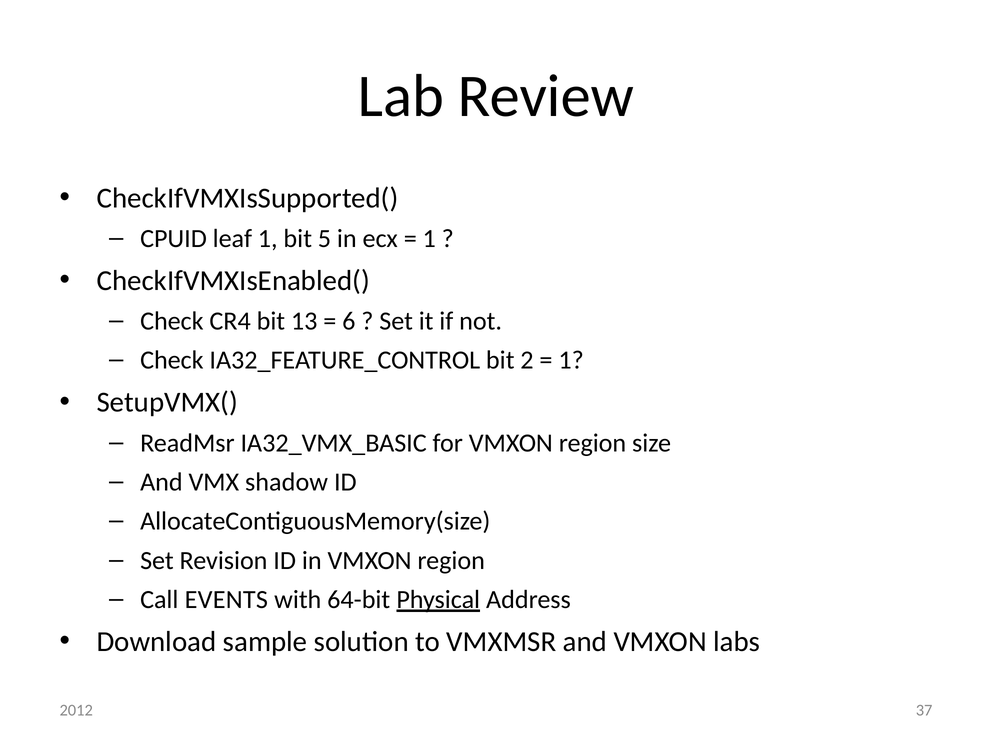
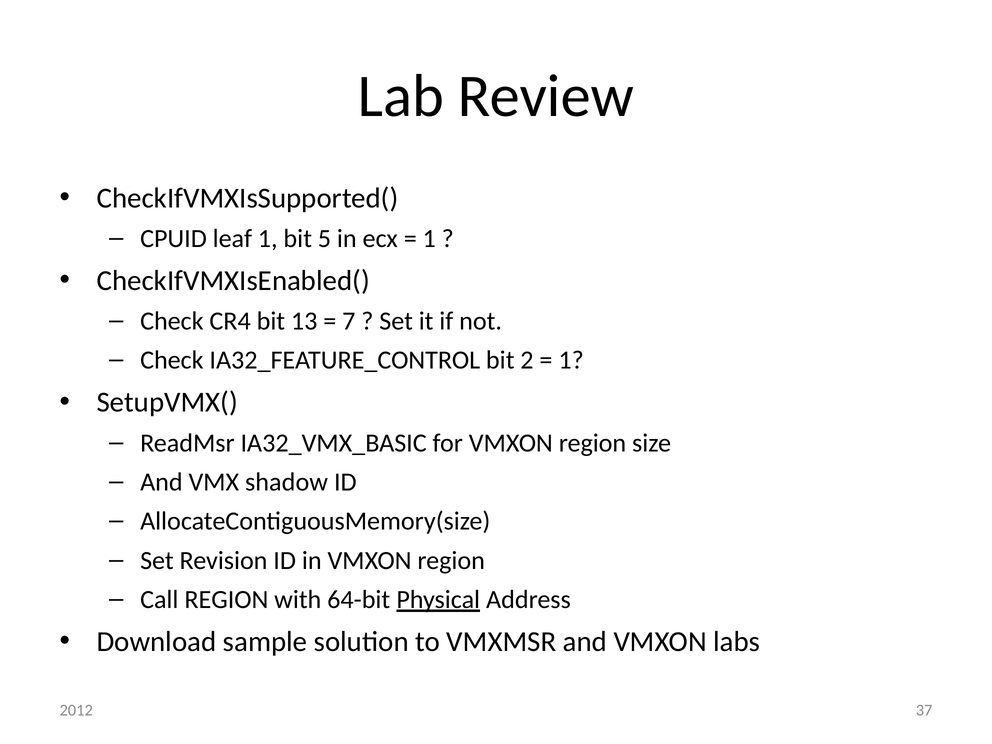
6: 6 -> 7
Call EVENTS: EVENTS -> REGION
